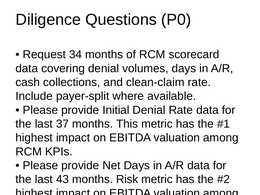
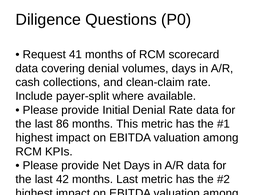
34: 34 -> 41
37: 37 -> 86
43: 43 -> 42
months Risk: Risk -> Last
